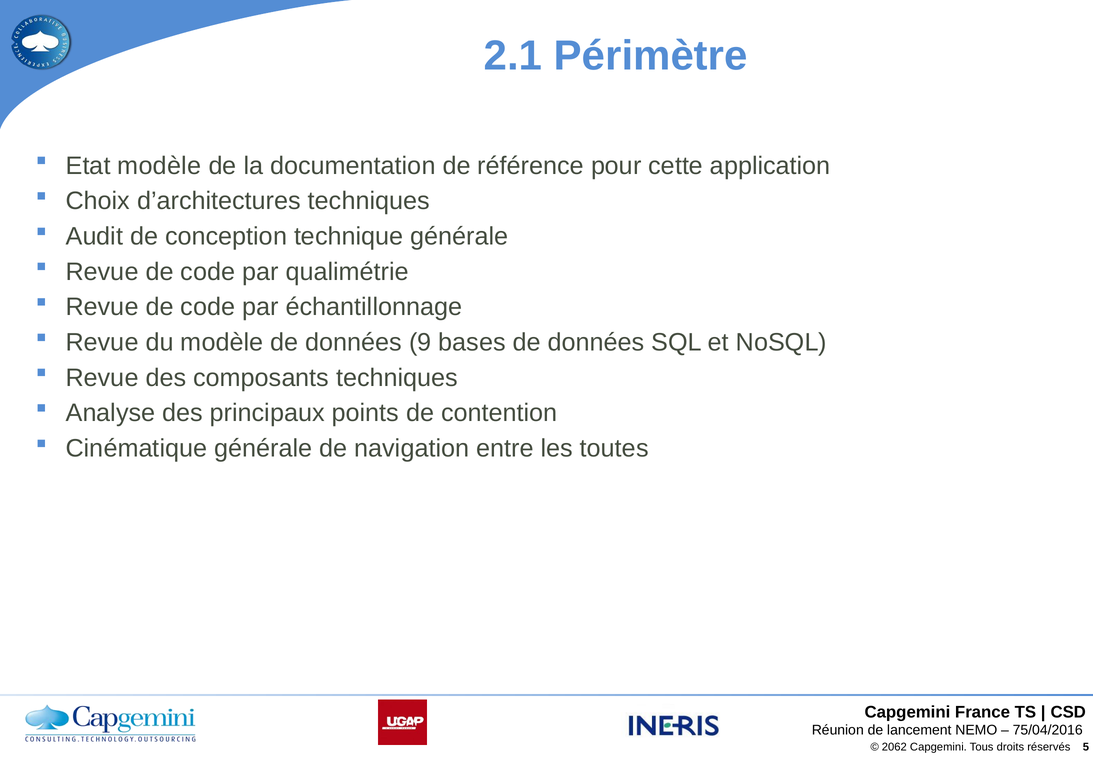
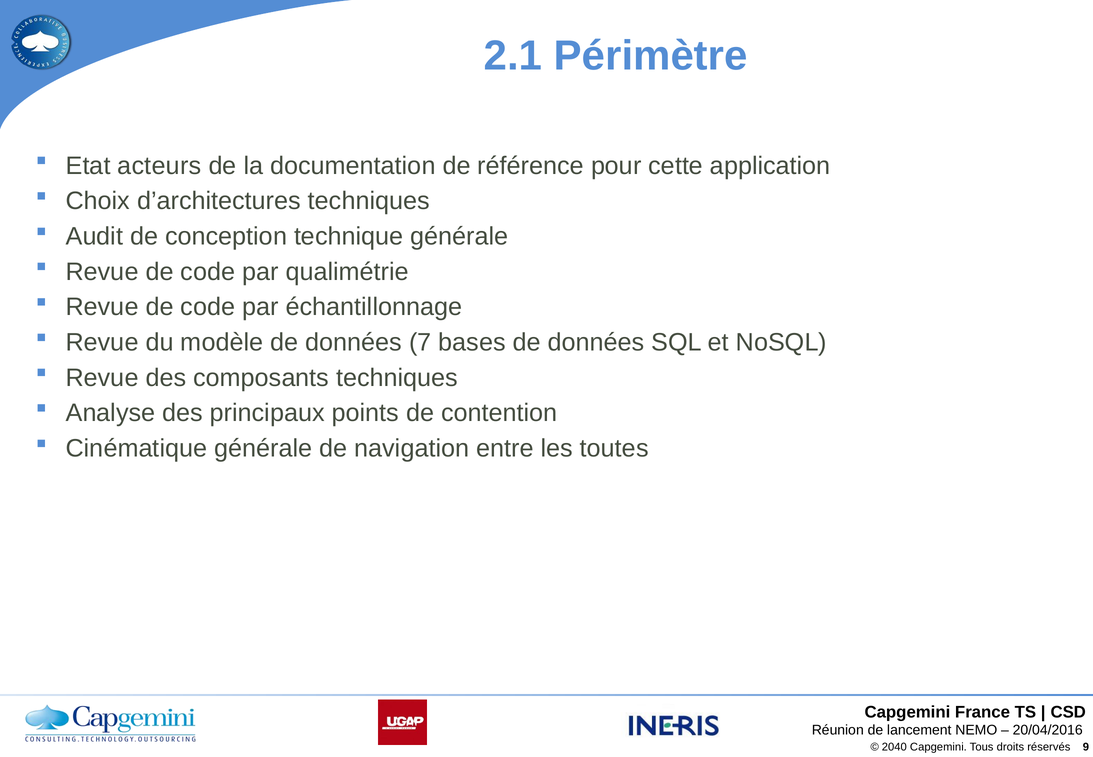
Etat modèle: modèle -> acteurs
9: 9 -> 7
75/04/2016: 75/04/2016 -> 20/04/2016
2062: 2062 -> 2040
5: 5 -> 9
